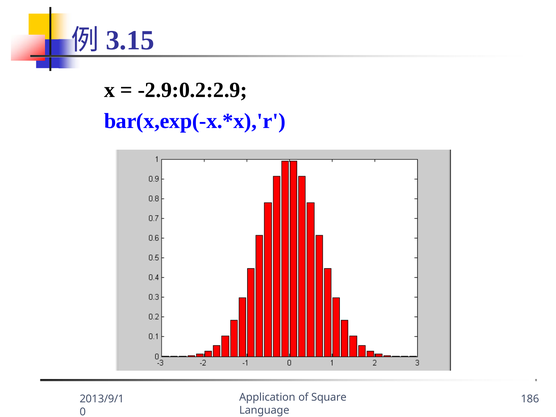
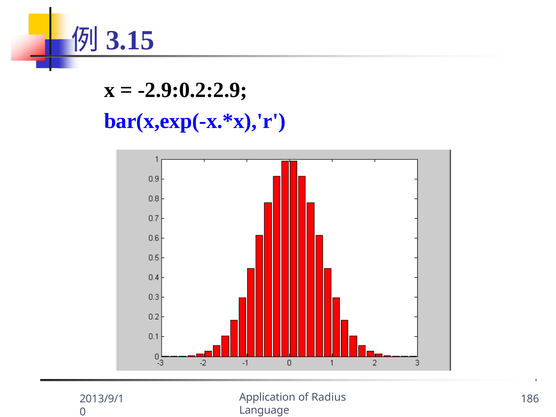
Square: Square -> Radius
